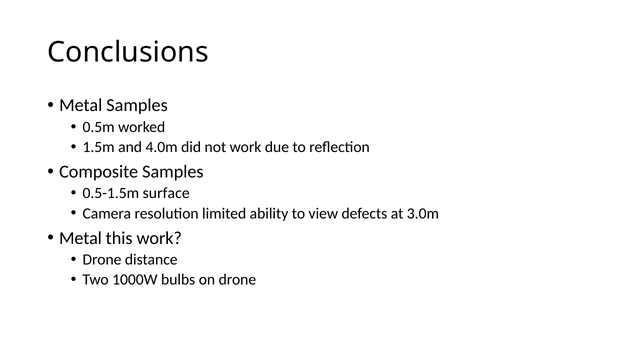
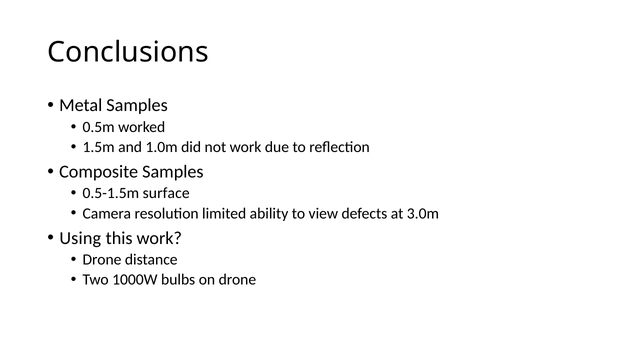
4.0m: 4.0m -> 1.0m
Metal at (80, 238): Metal -> Using
